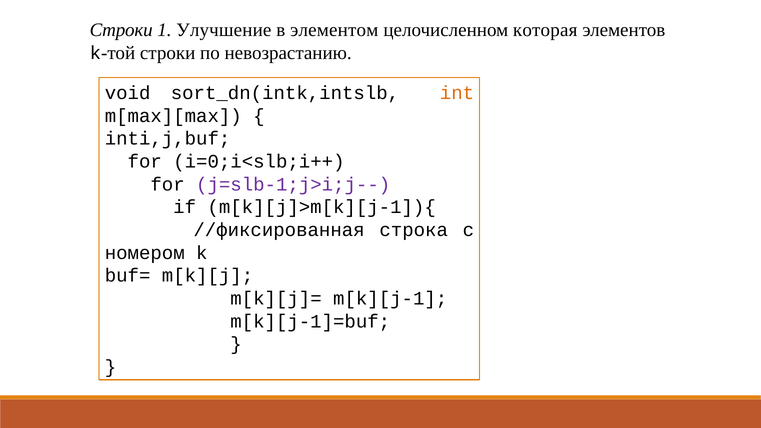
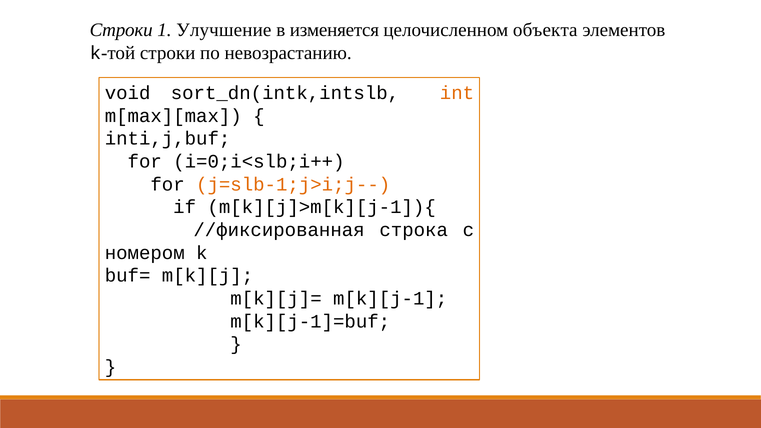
элементом: элементом -> изменяется
которая: которая -> объекта
j=slb-1;j>i;j-- colour: purple -> orange
